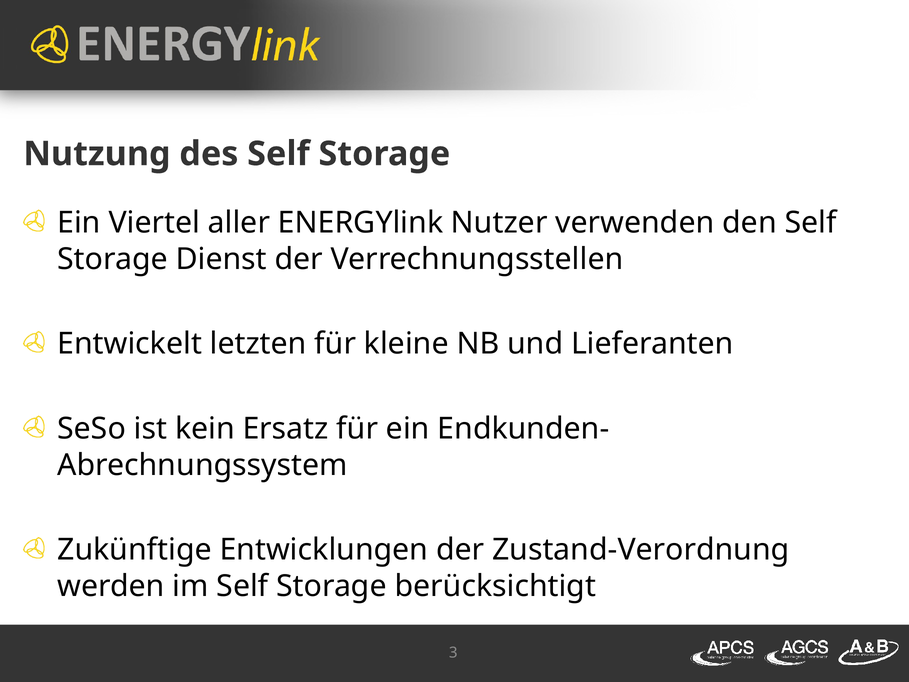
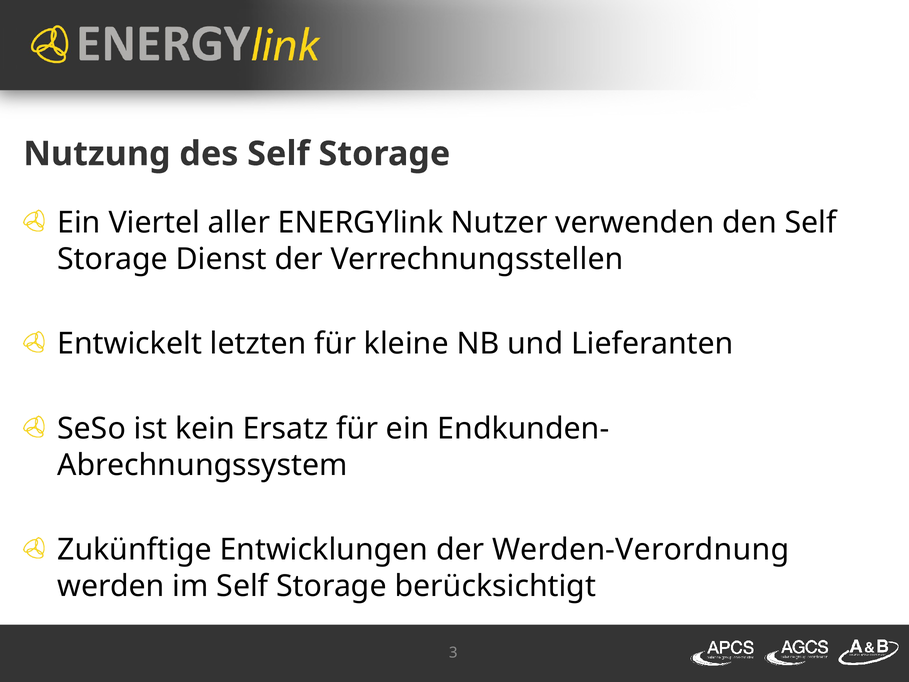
Zustand-Verordnung: Zustand-Verordnung -> Werden-Verordnung
